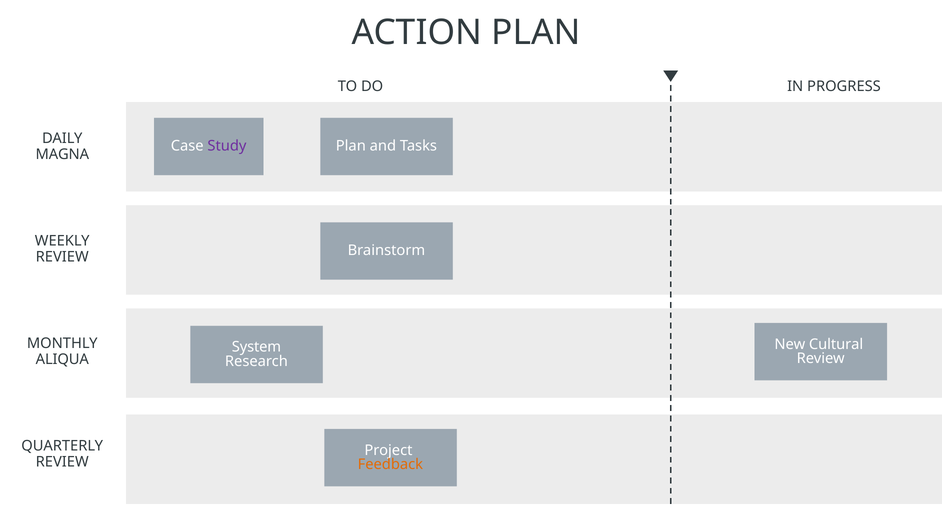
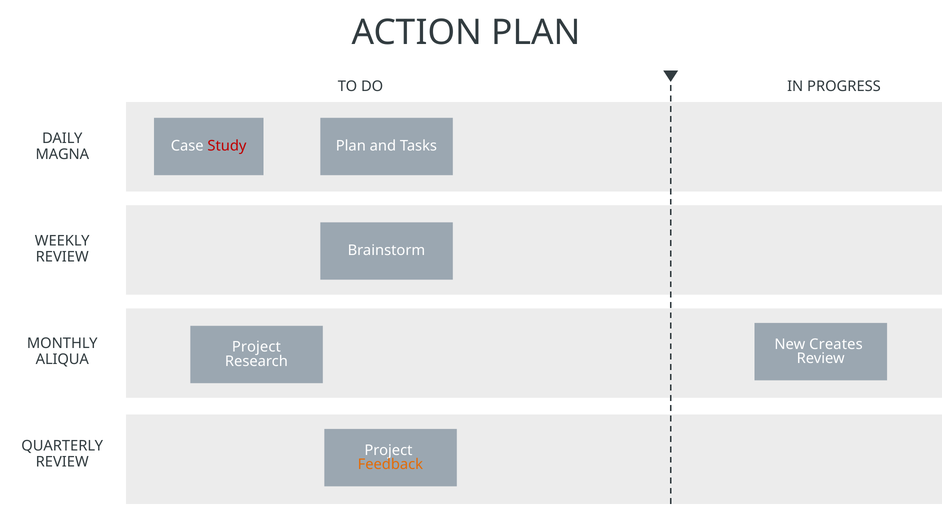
Study colour: purple -> red
Cultural: Cultural -> Creates
System at (256, 347): System -> Project
